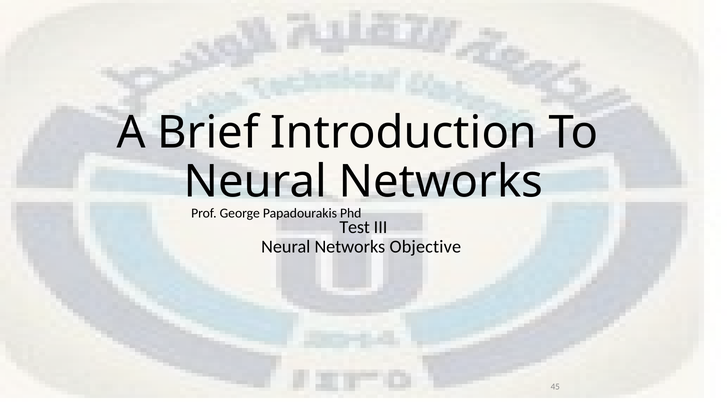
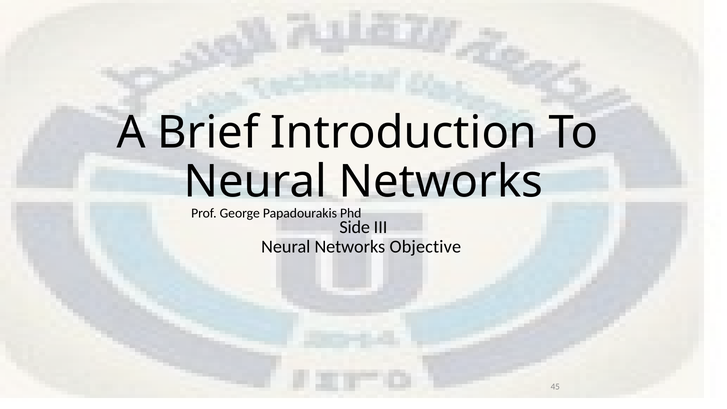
Test: Test -> Side
